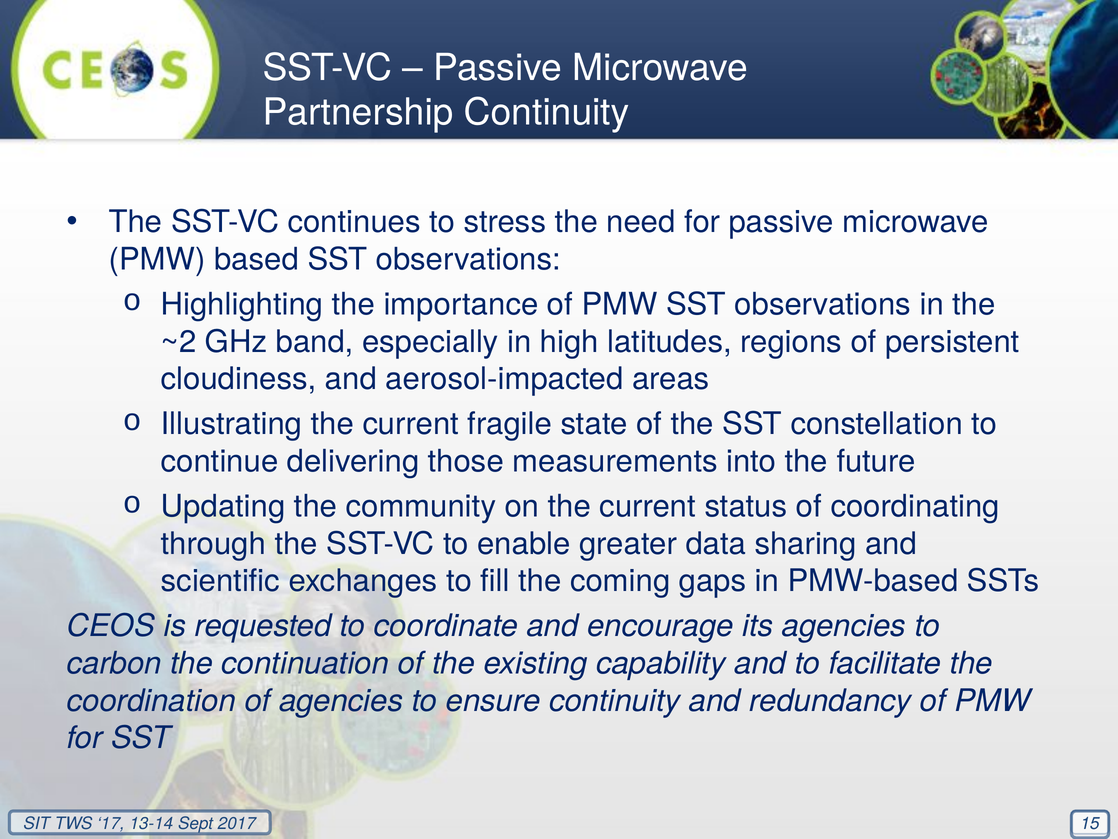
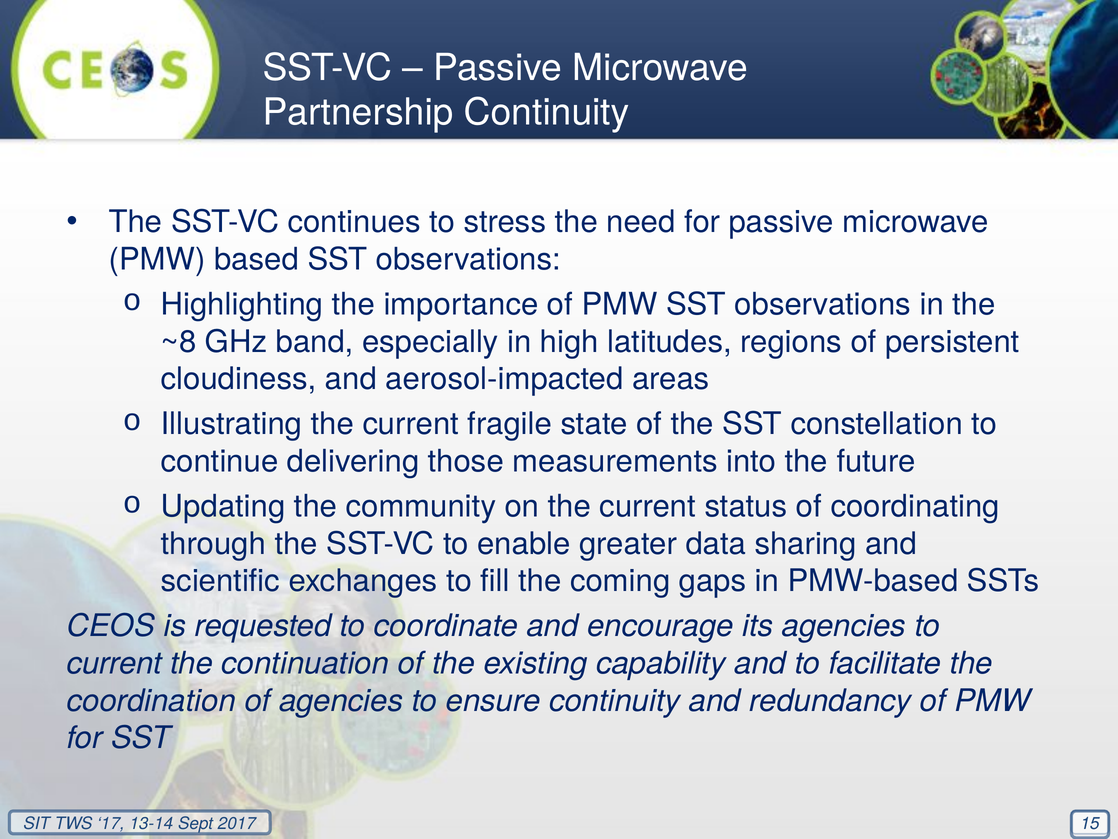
~2: ~2 -> ~8
carbon at (114, 663): carbon -> current
